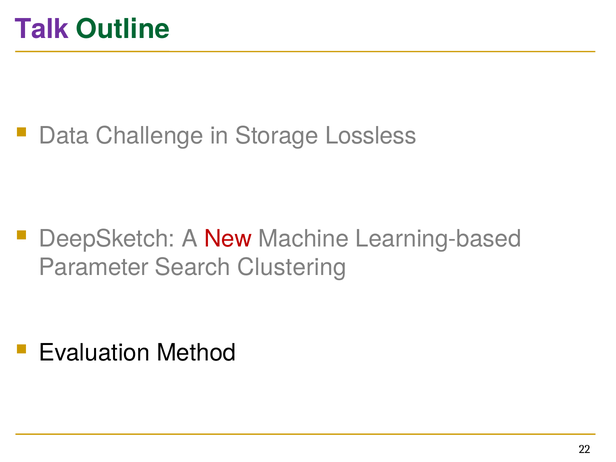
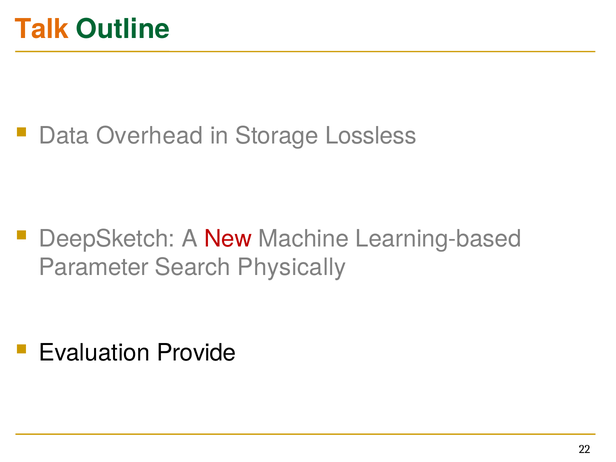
Talk colour: purple -> orange
Challenge: Challenge -> Overhead
Clustering: Clustering -> Physically
Method: Method -> Provide
